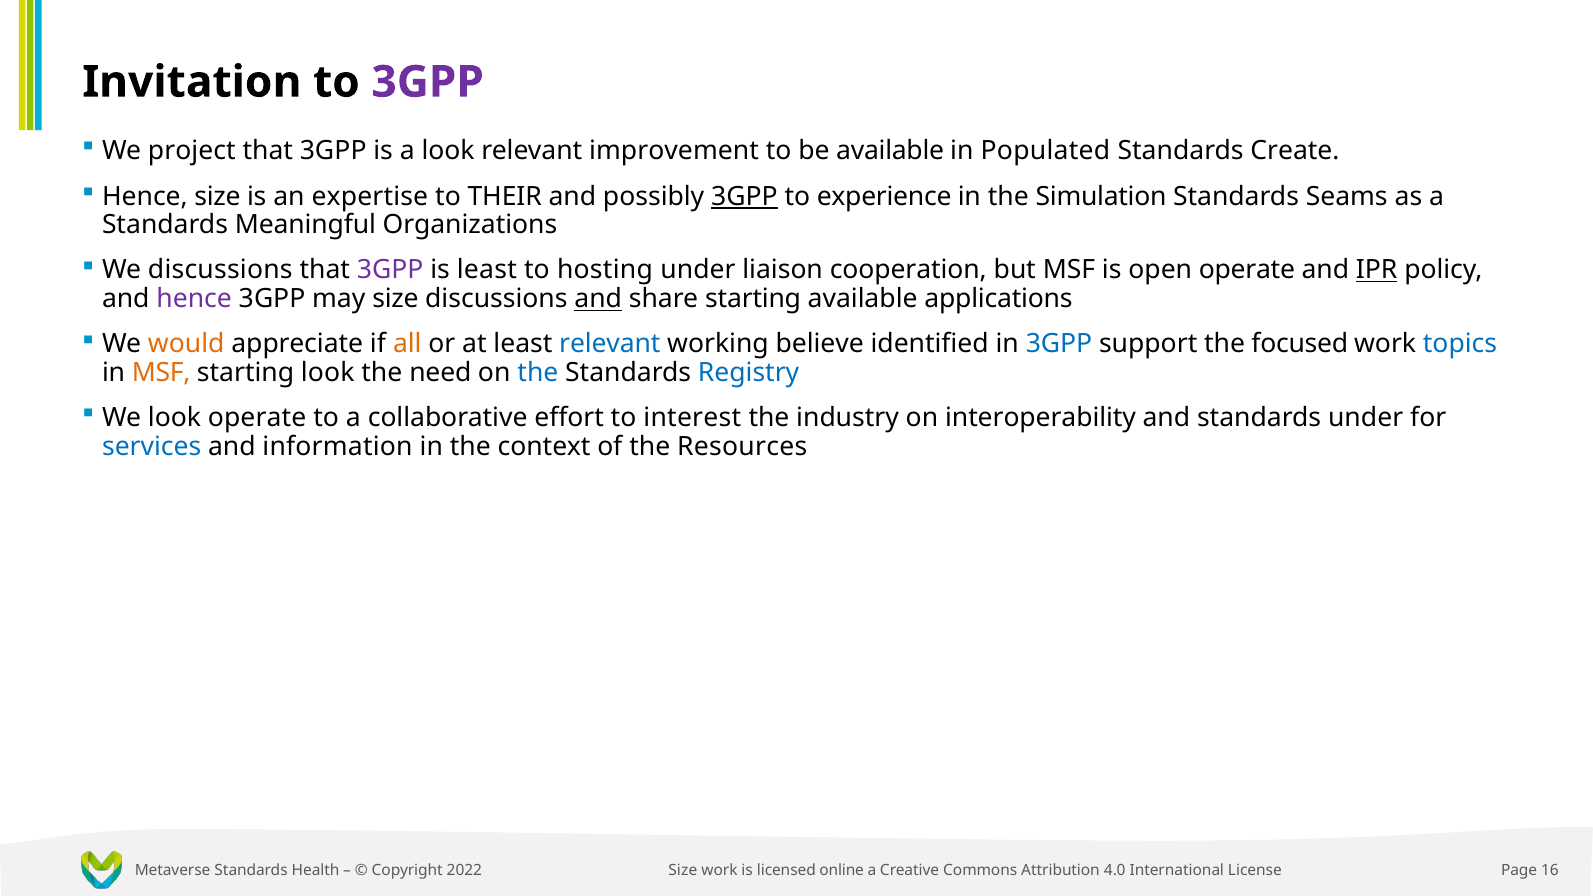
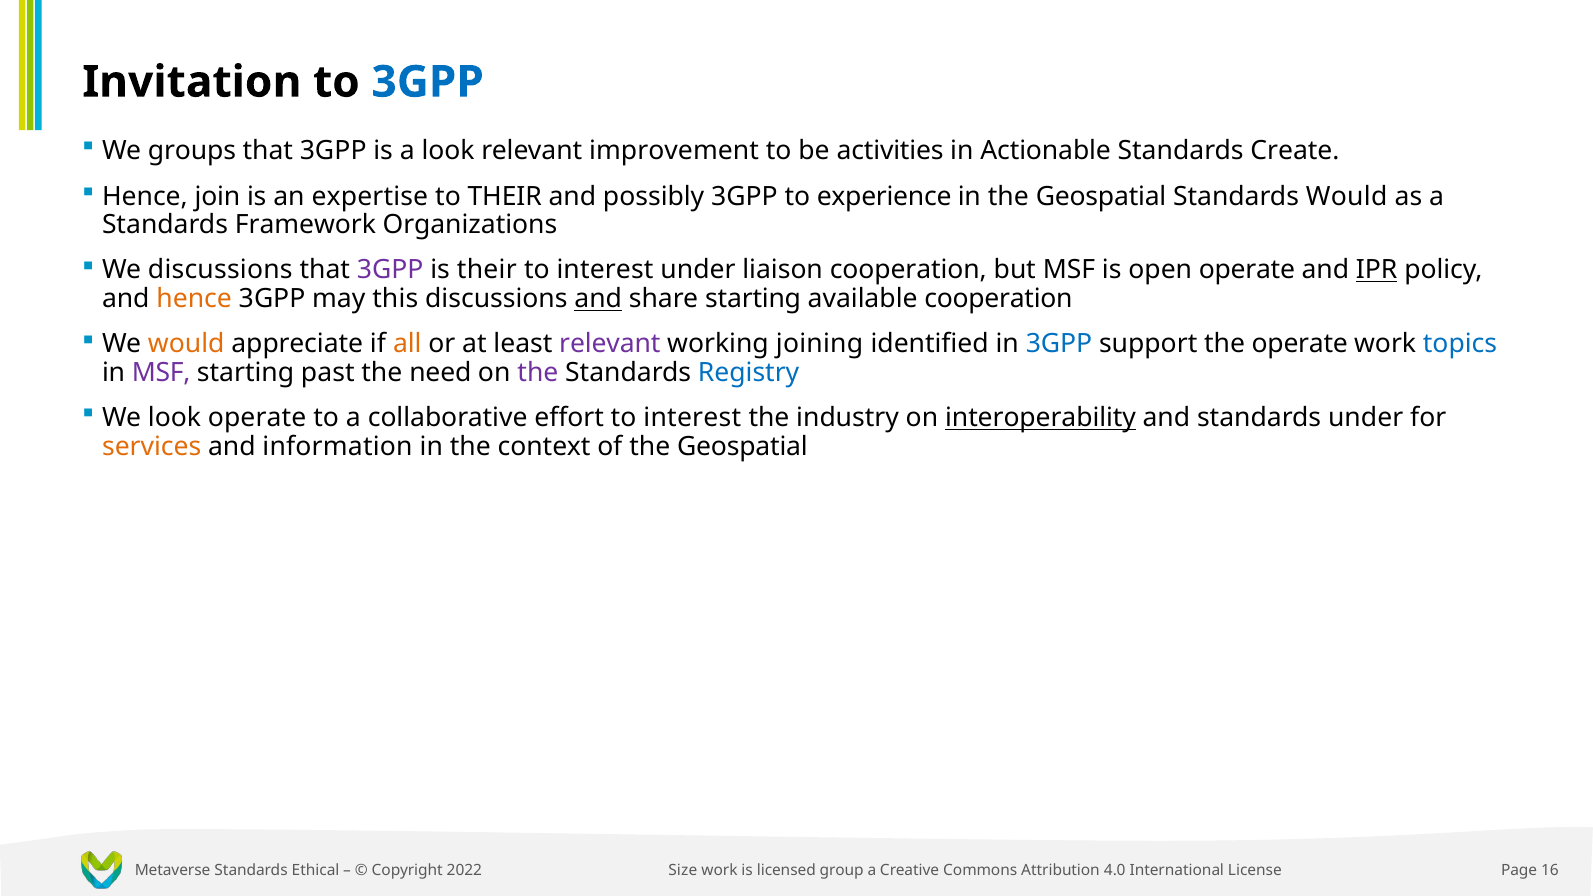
3GPP at (428, 82) colour: purple -> blue
project: project -> groups
be available: available -> activities
Populated: Populated -> Actionable
Hence size: size -> join
3GPP at (744, 196) underline: present -> none
in the Simulation: Simulation -> Geospatial
Standards Seams: Seams -> Would
Meaningful: Meaningful -> Framework
is least: least -> their
hosting at (605, 270): hosting -> interest
hence at (194, 299) colour: purple -> orange
may size: size -> this
available applications: applications -> cooperation
relevant at (610, 344) colour: blue -> purple
believe: believe -> joining
the focused: focused -> operate
MSF at (161, 373) colour: orange -> purple
starting look: look -> past
the at (538, 373) colour: blue -> purple
interoperability underline: none -> present
services colour: blue -> orange
of the Resources: Resources -> Geospatial
Health: Health -> Ethical
online: online -> group
